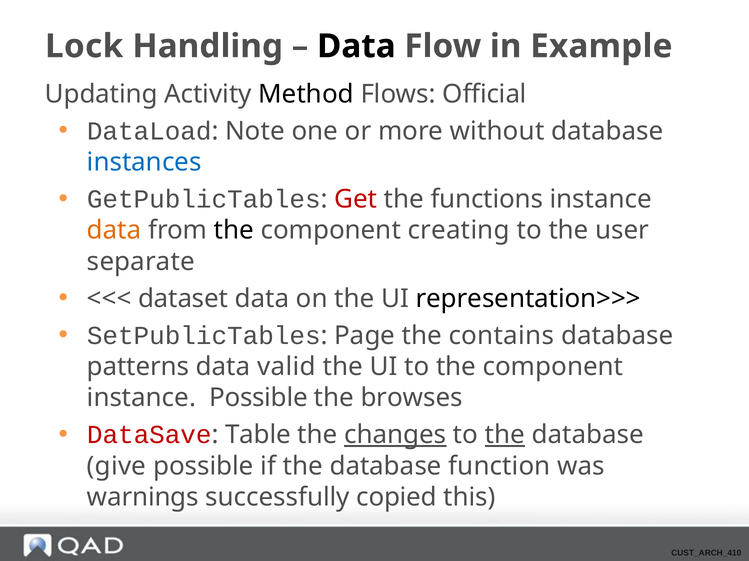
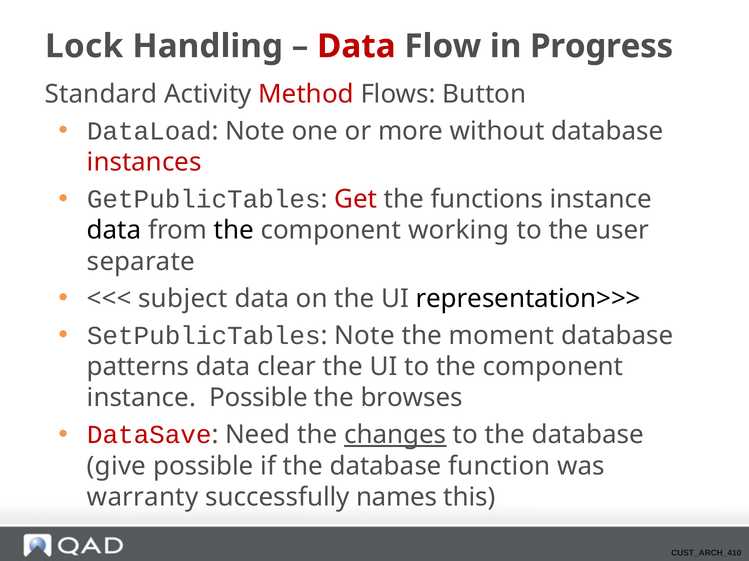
Data at (356, 46) colour: black -> red
Example: Example -> Progress
Updating: Updating -> Standard
Method colour: black -> red
Official: Official -> Button
instances colour: blue -> red
data at (114, 231) colour: orange -> black
creating: creating -> working
dataset: dataset -> subject
Page at (365, 336): Page -> Note
contains: contains -> moment
valid: valid -> clear
Table: Table -> Need
the at (505, 435) underline: present -> none
warnings: warnings -> warranty
copied: copied -> names
